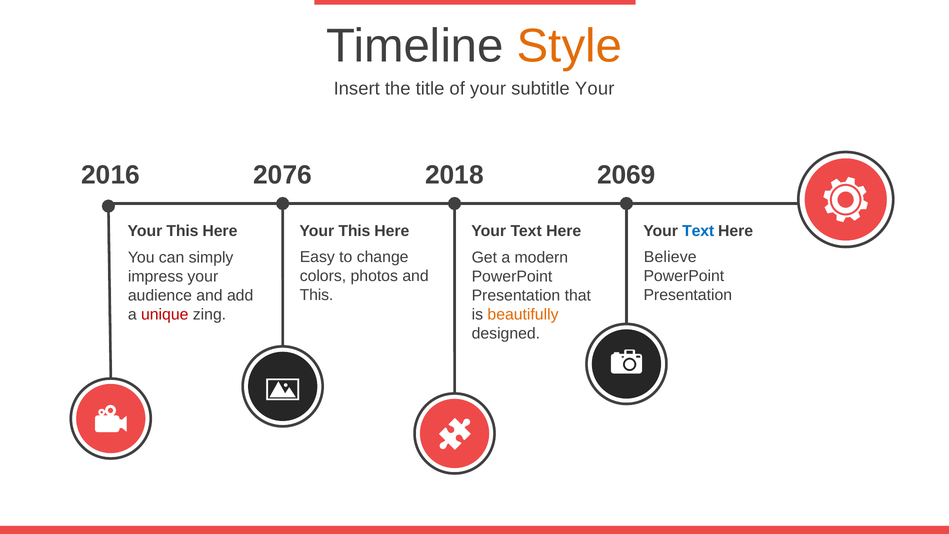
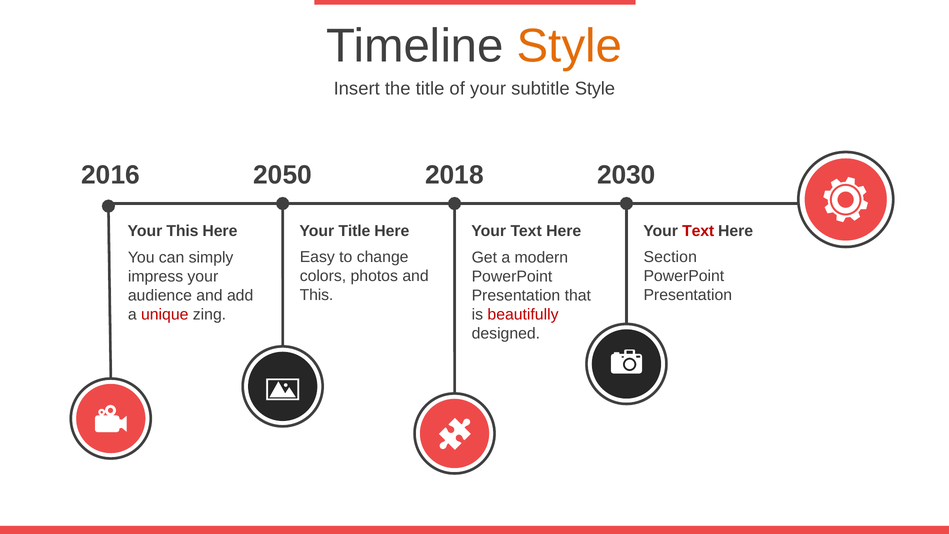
subtitle Your: Your -> Style
2076: 2076 -> 2050
2069: 2069 -> 2030
This at (354, 231): This -> Title
Text at (698, 231) colour: blue -> red
Believe: Believe -> Section
beautifully colour: orange -> red
